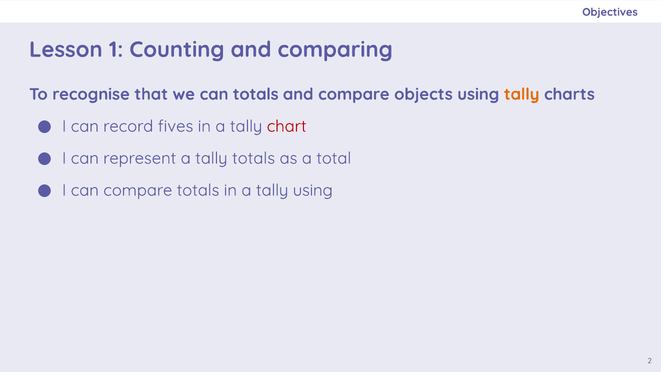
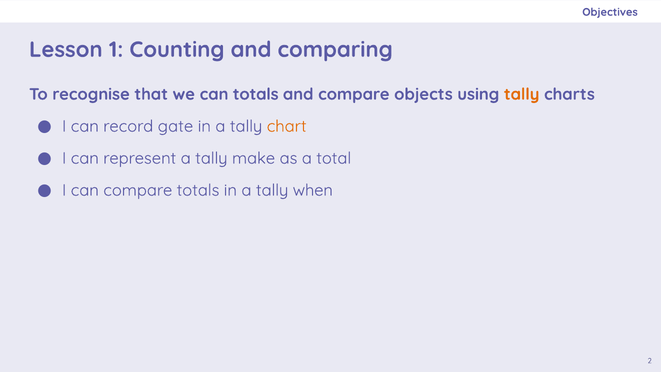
fives: fives -> gate
chart colour: red -> orange
tally totals: totals -> make
tally using: using -> when
